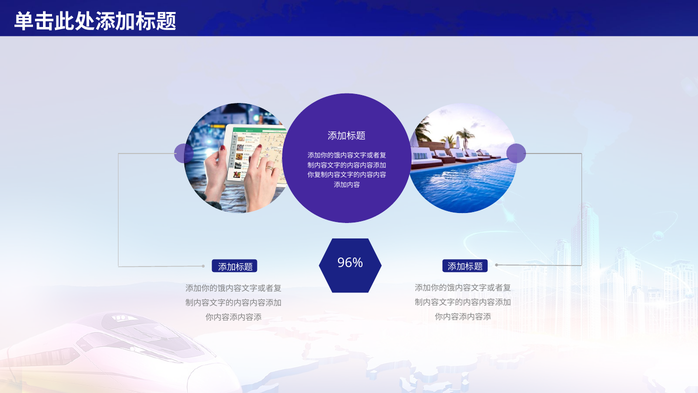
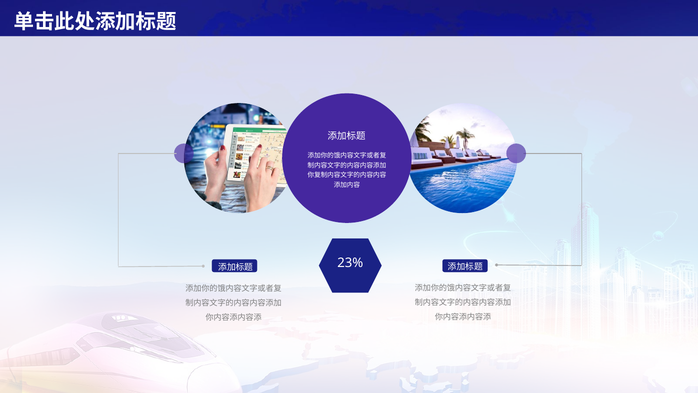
96%: 96% -> 23%
